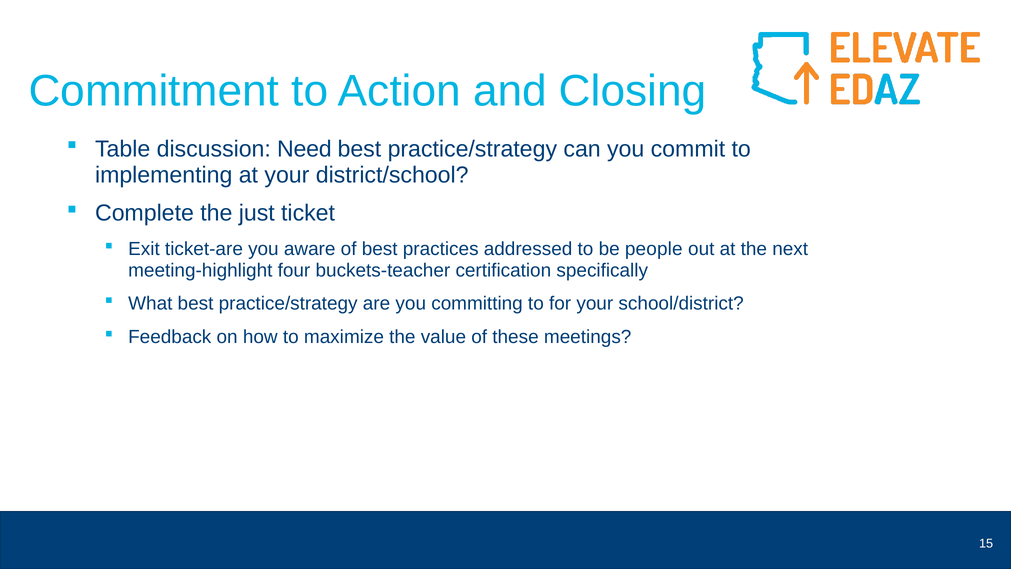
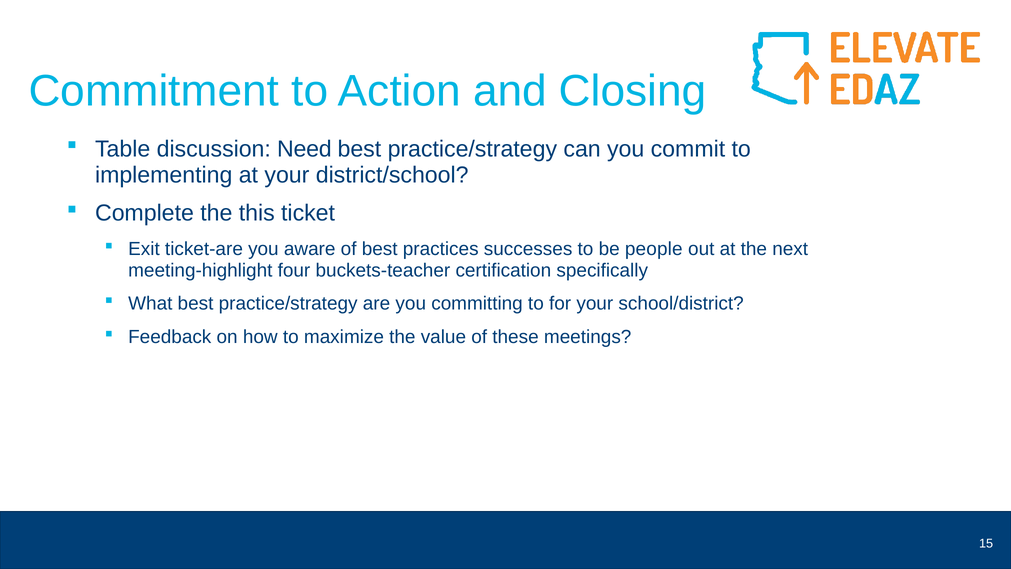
just: just -> this
addressed: addressed -> successes
